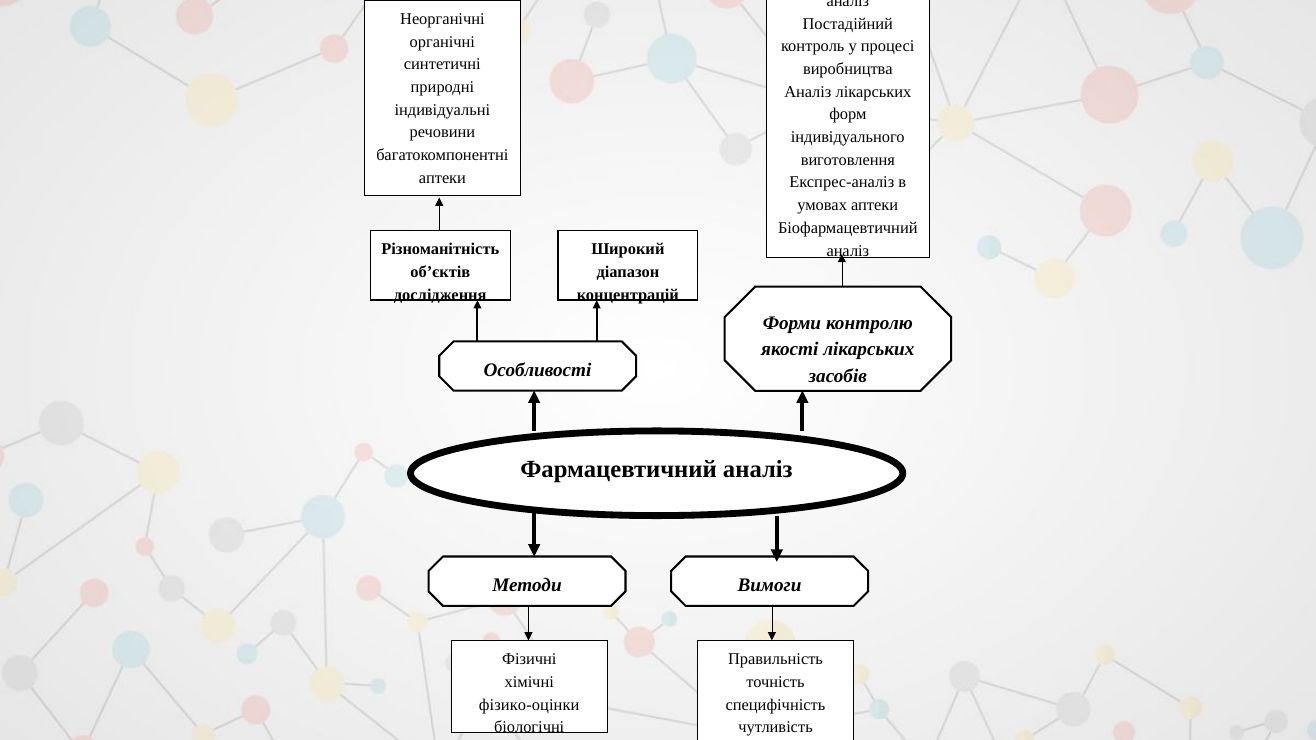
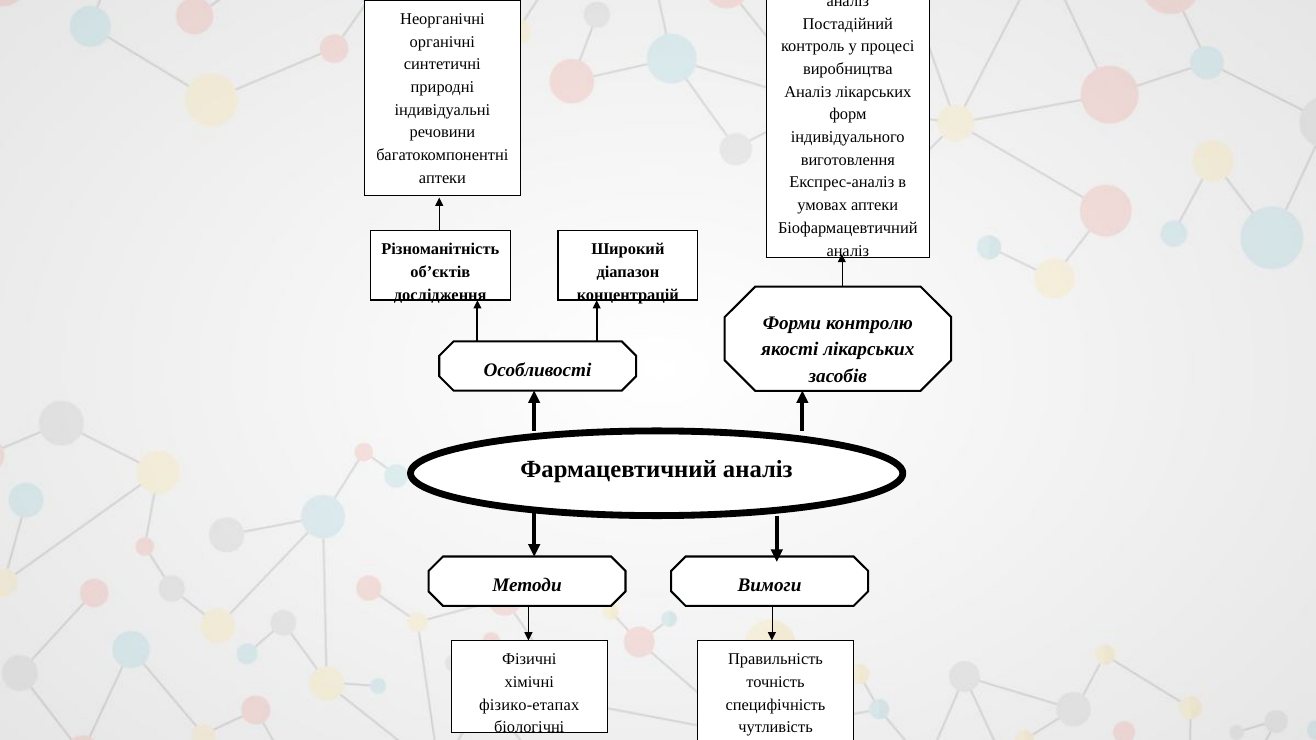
фізико-оцінки: фізико-оцінки -> фізико-етапах
